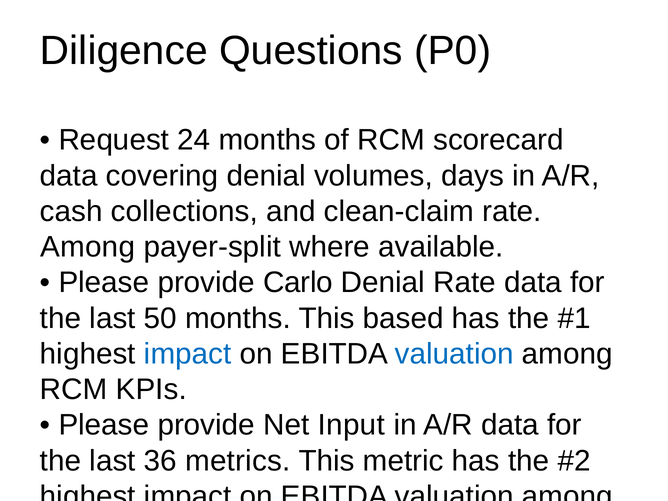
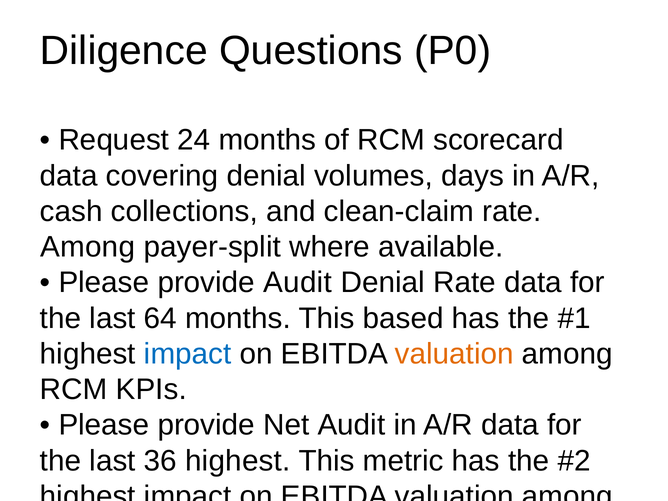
provide Carlo: Carlo -> Audit
50: 50 -> 64
valuation at (454, 354) colour: blue -> orange
Net Input: Input -> Audit
36 metrics: metrics -> highest
